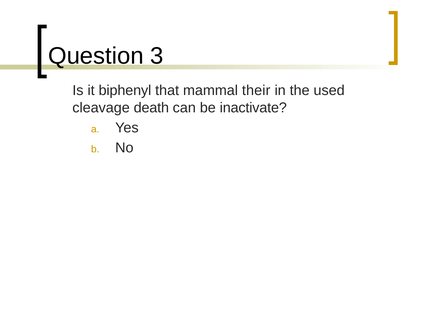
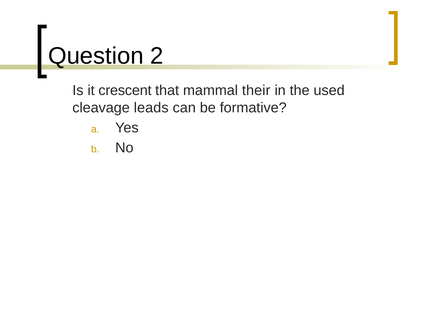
3: 3 -> 2
biphenyl: biphenyl -> crescent
death: death -> leads
inactivate: inactivate -> formative
